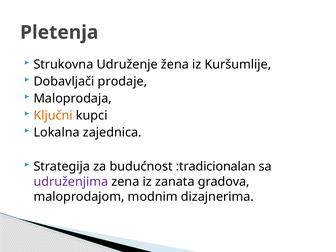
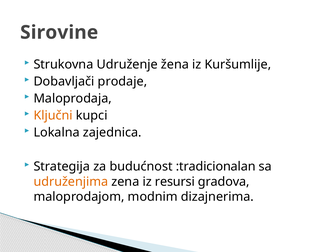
Pletenja: Pletenja -> Sirovine
udruženjima colour: purple -> orange
zanata: zanata -> resursi
